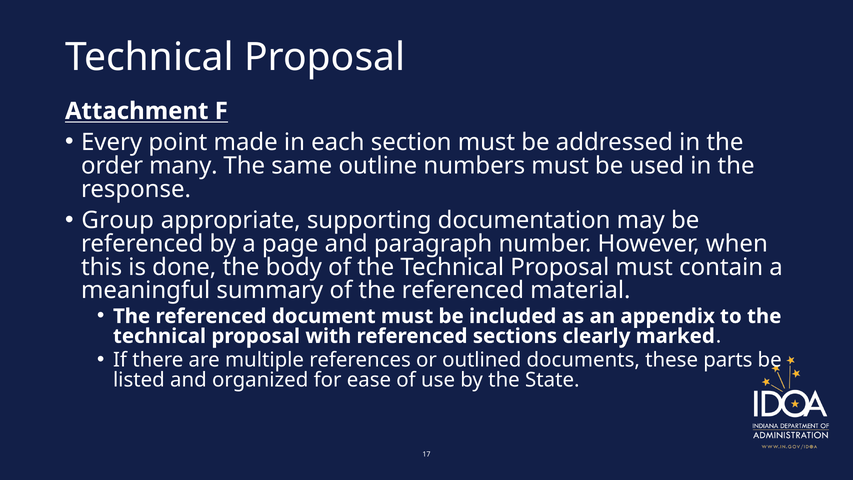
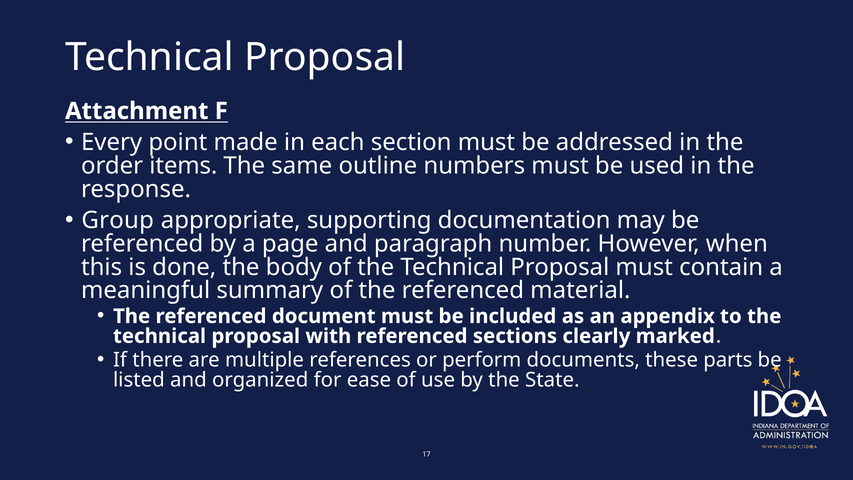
many: many -> items
outlined: outlined -> perform
